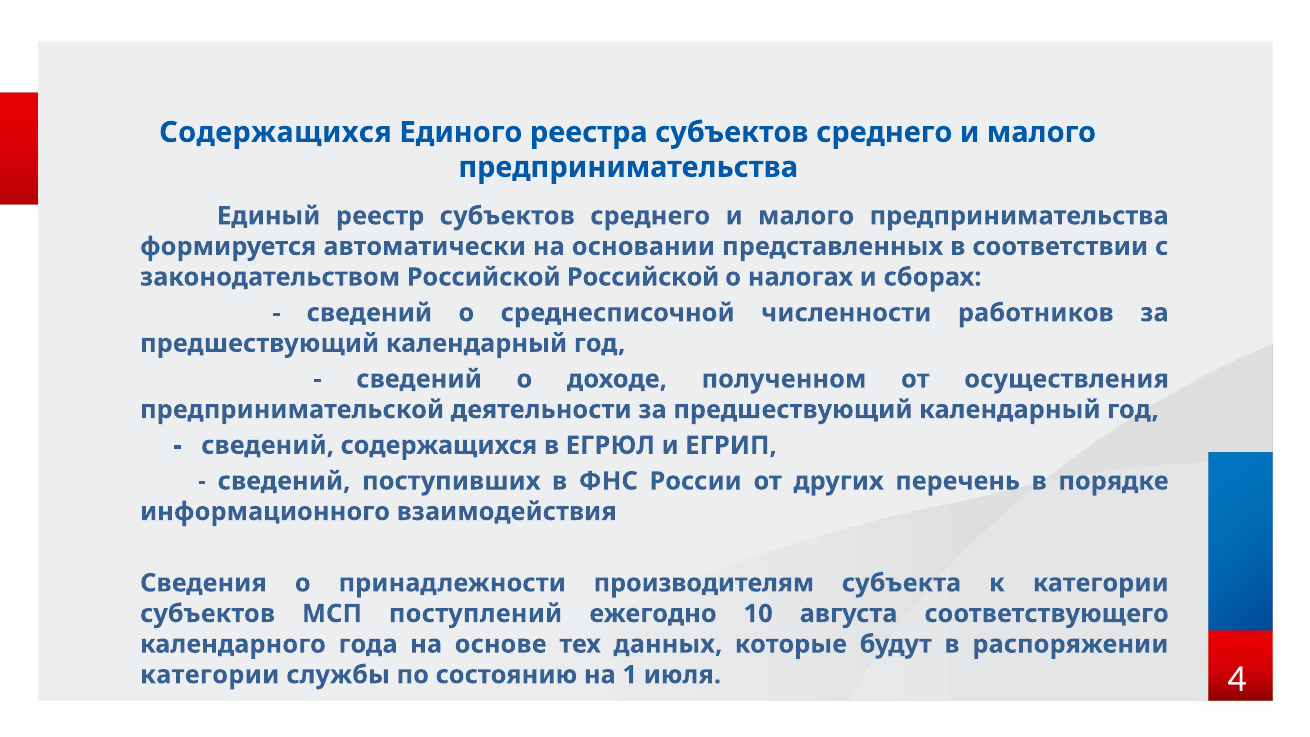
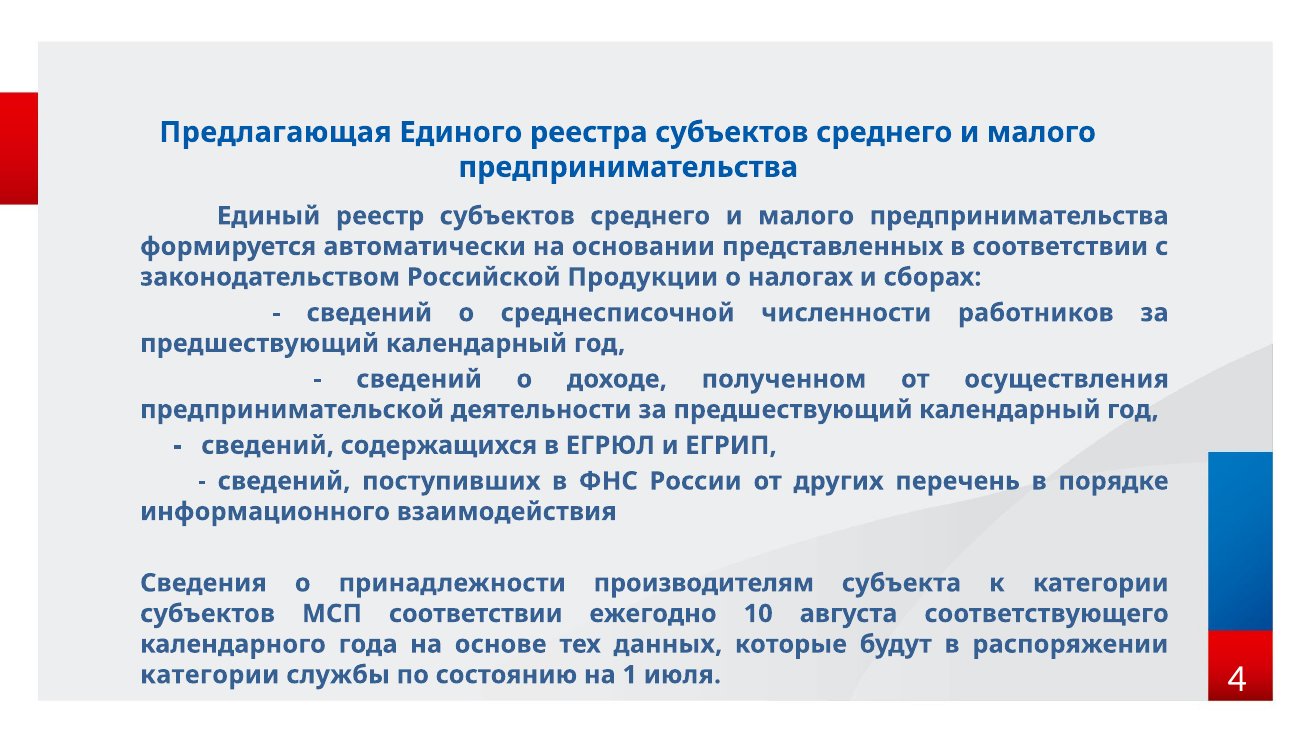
Содержащихся at (275, 132): Содержащихся -> Предлагающая
Российской Российской: Российской -> Продукции
МСП поступлений: поступлений -> соответствии
